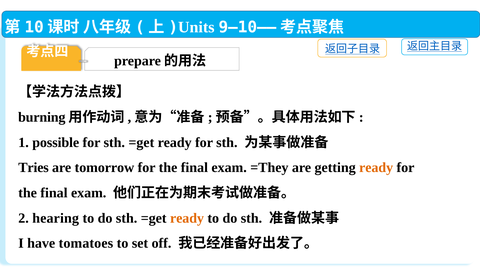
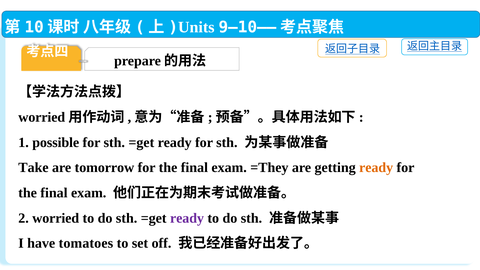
burning at (42, 117): burning -> worried
Tries: Tries -> Take
2 hearing: hearing -> worried
ready at (187, 218) colour: orange -> purple
